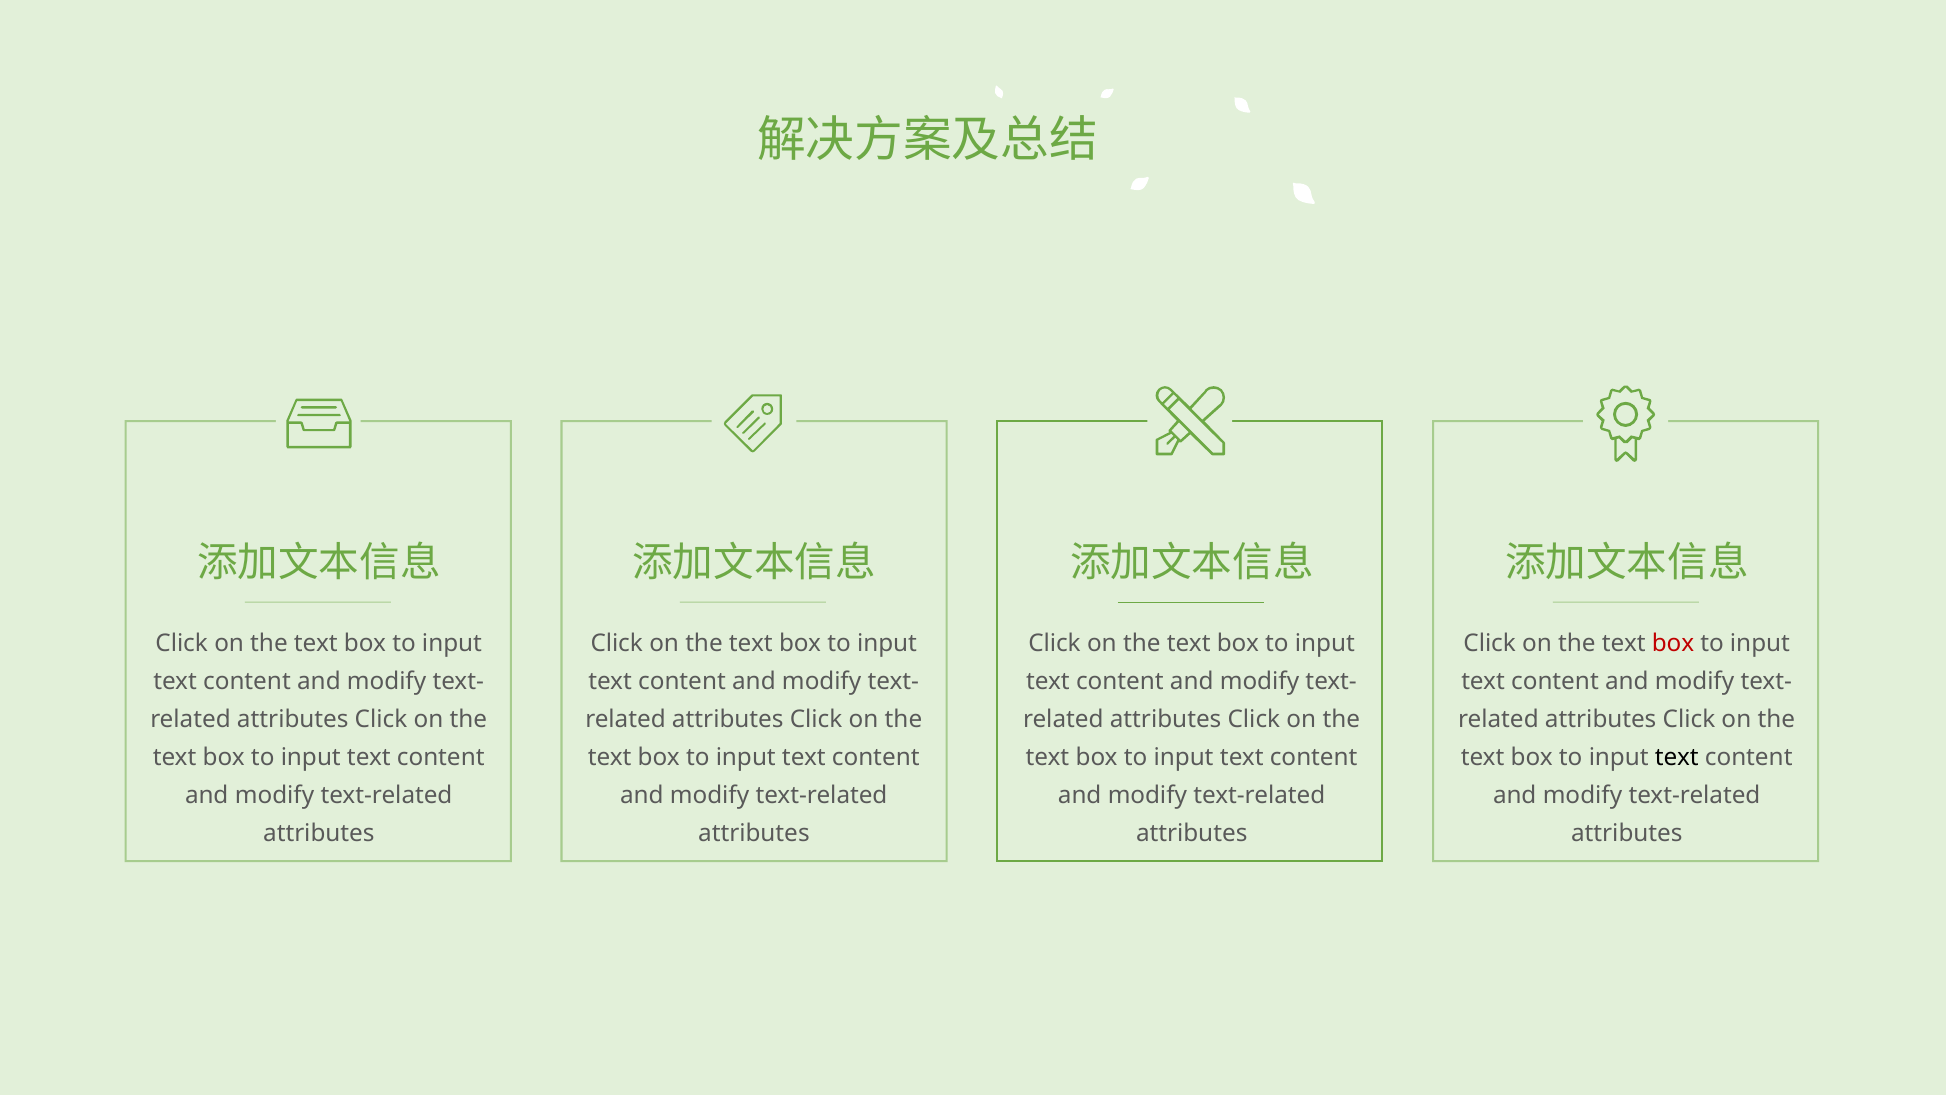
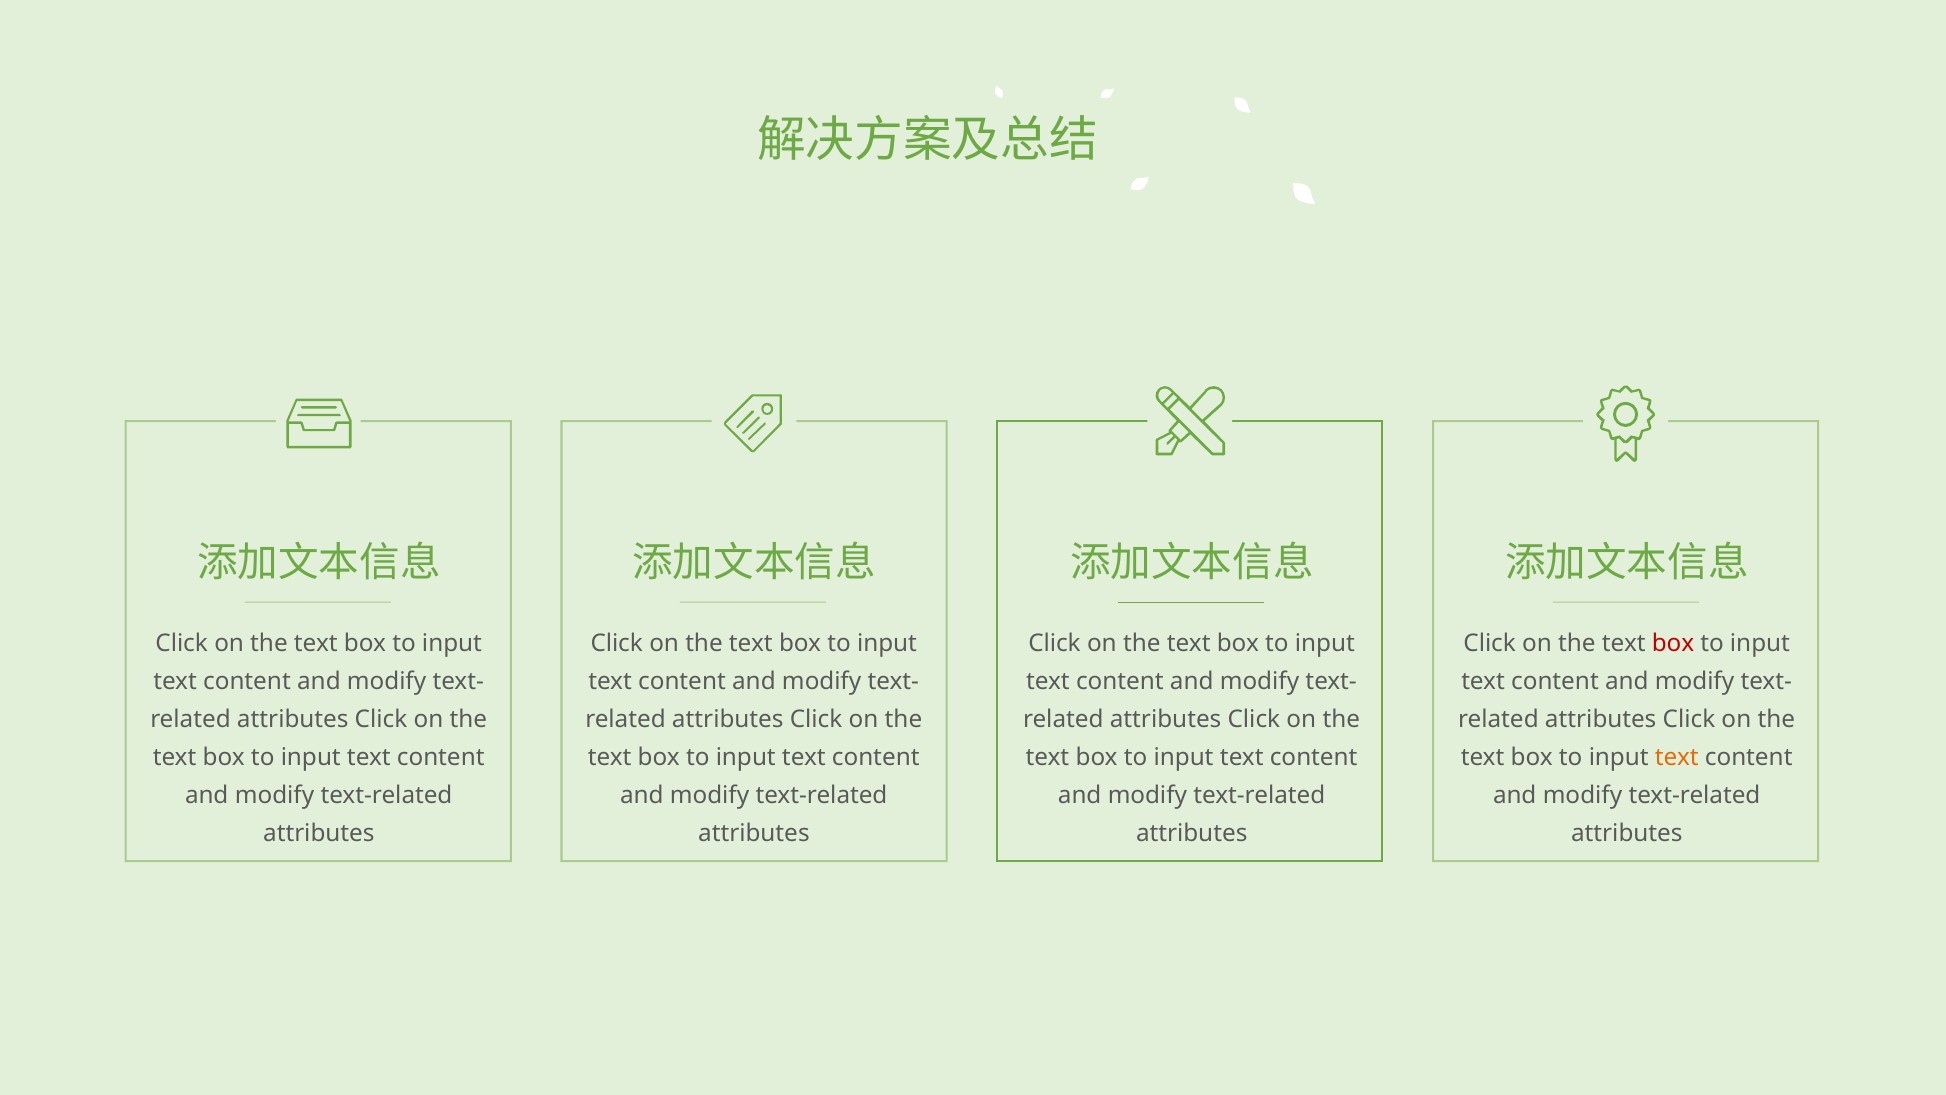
text at (1677, 757) colour: black -> orange
